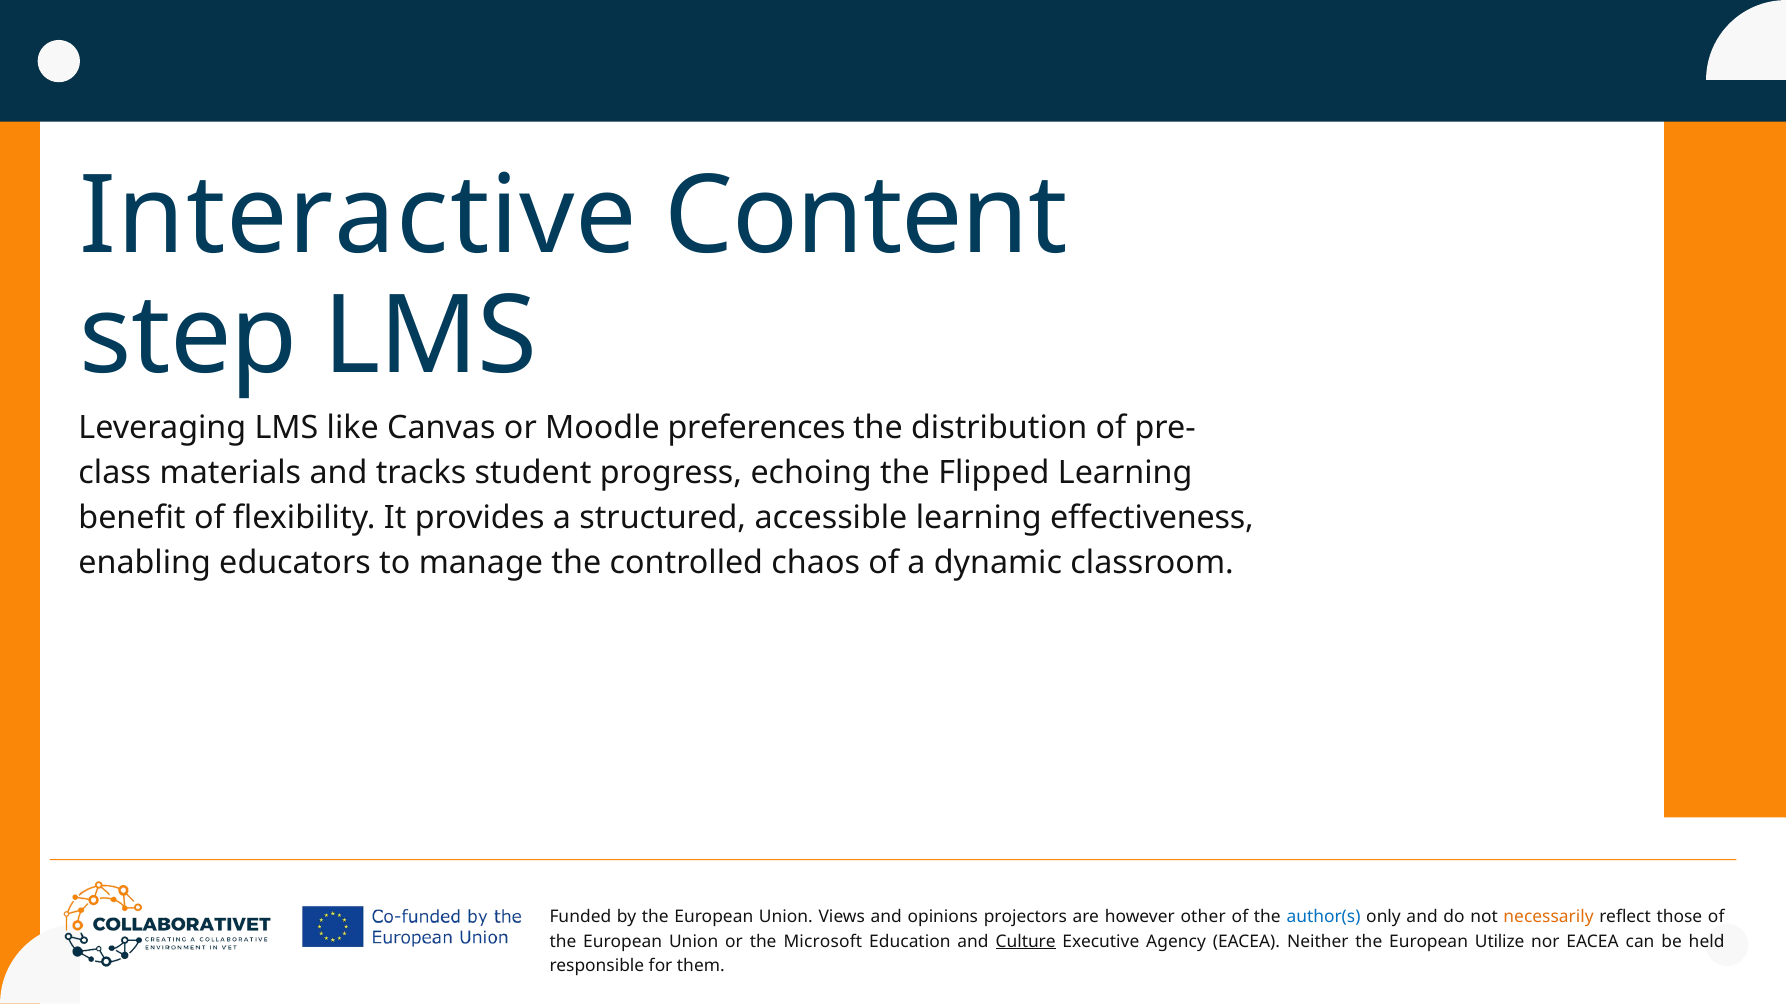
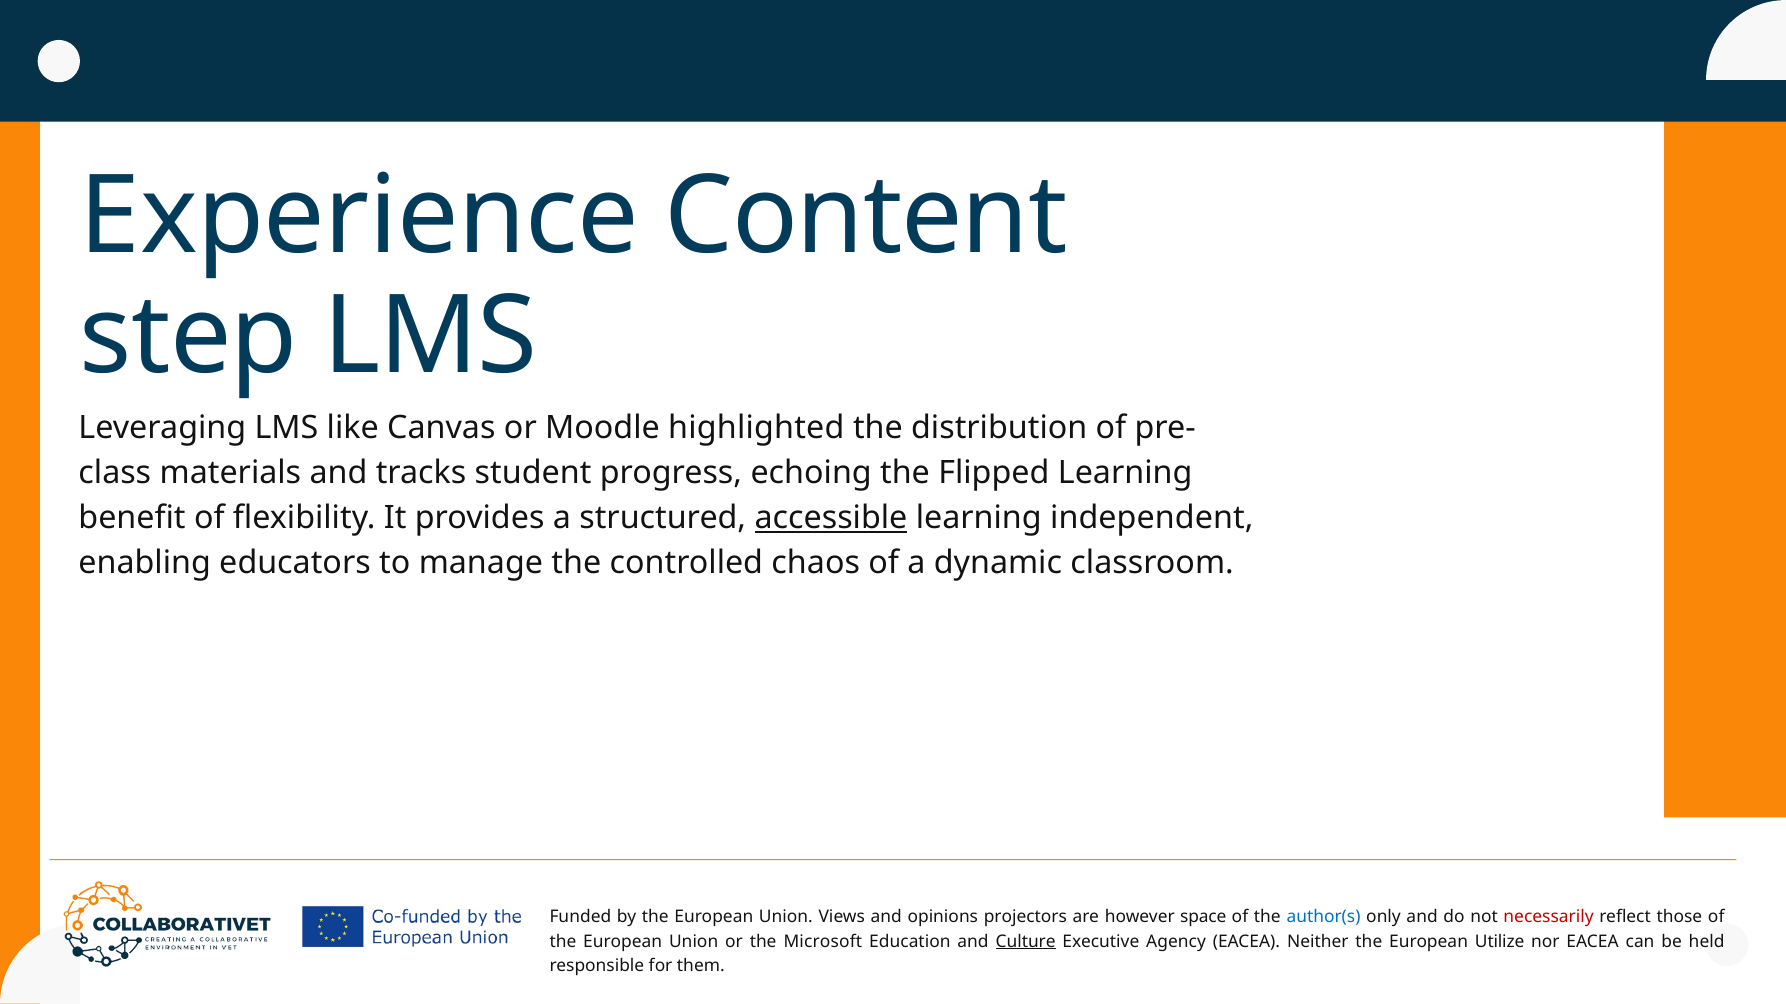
Interactive: Interactive -> Experience
preferences: preferences -> highlighted
accessible underline: none -> present
effectiveness: effectiveness -> independent
other: other -> space
necessarily colour: orange -> red
